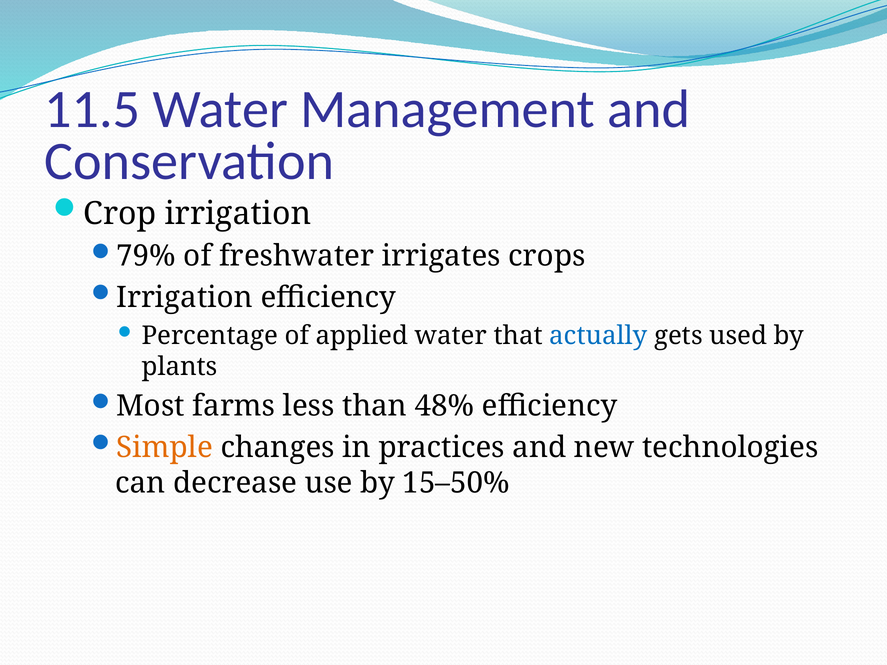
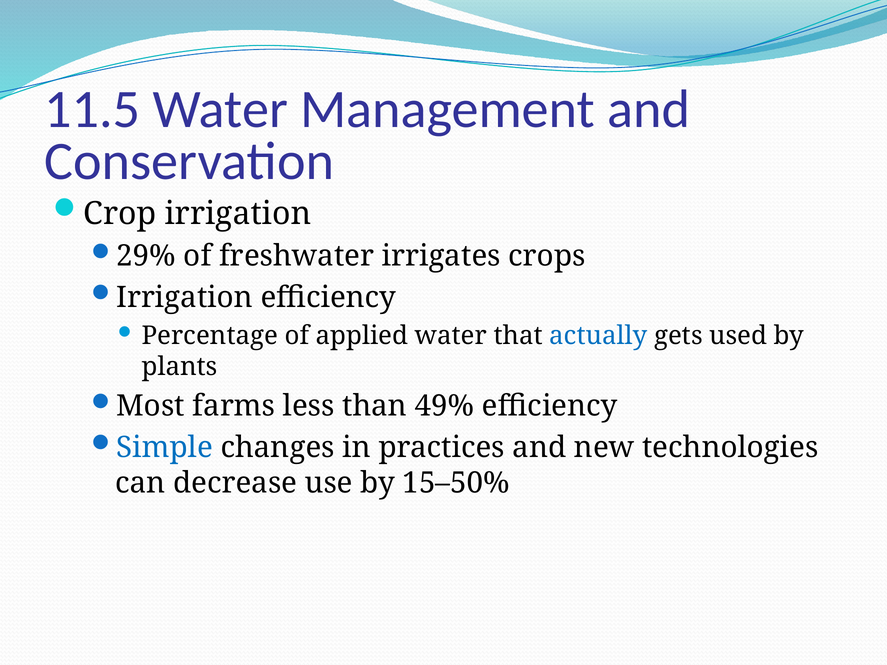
79%: 79% -> 29%
48%: 48% -> 49%
Simple colour: orange -> blue
